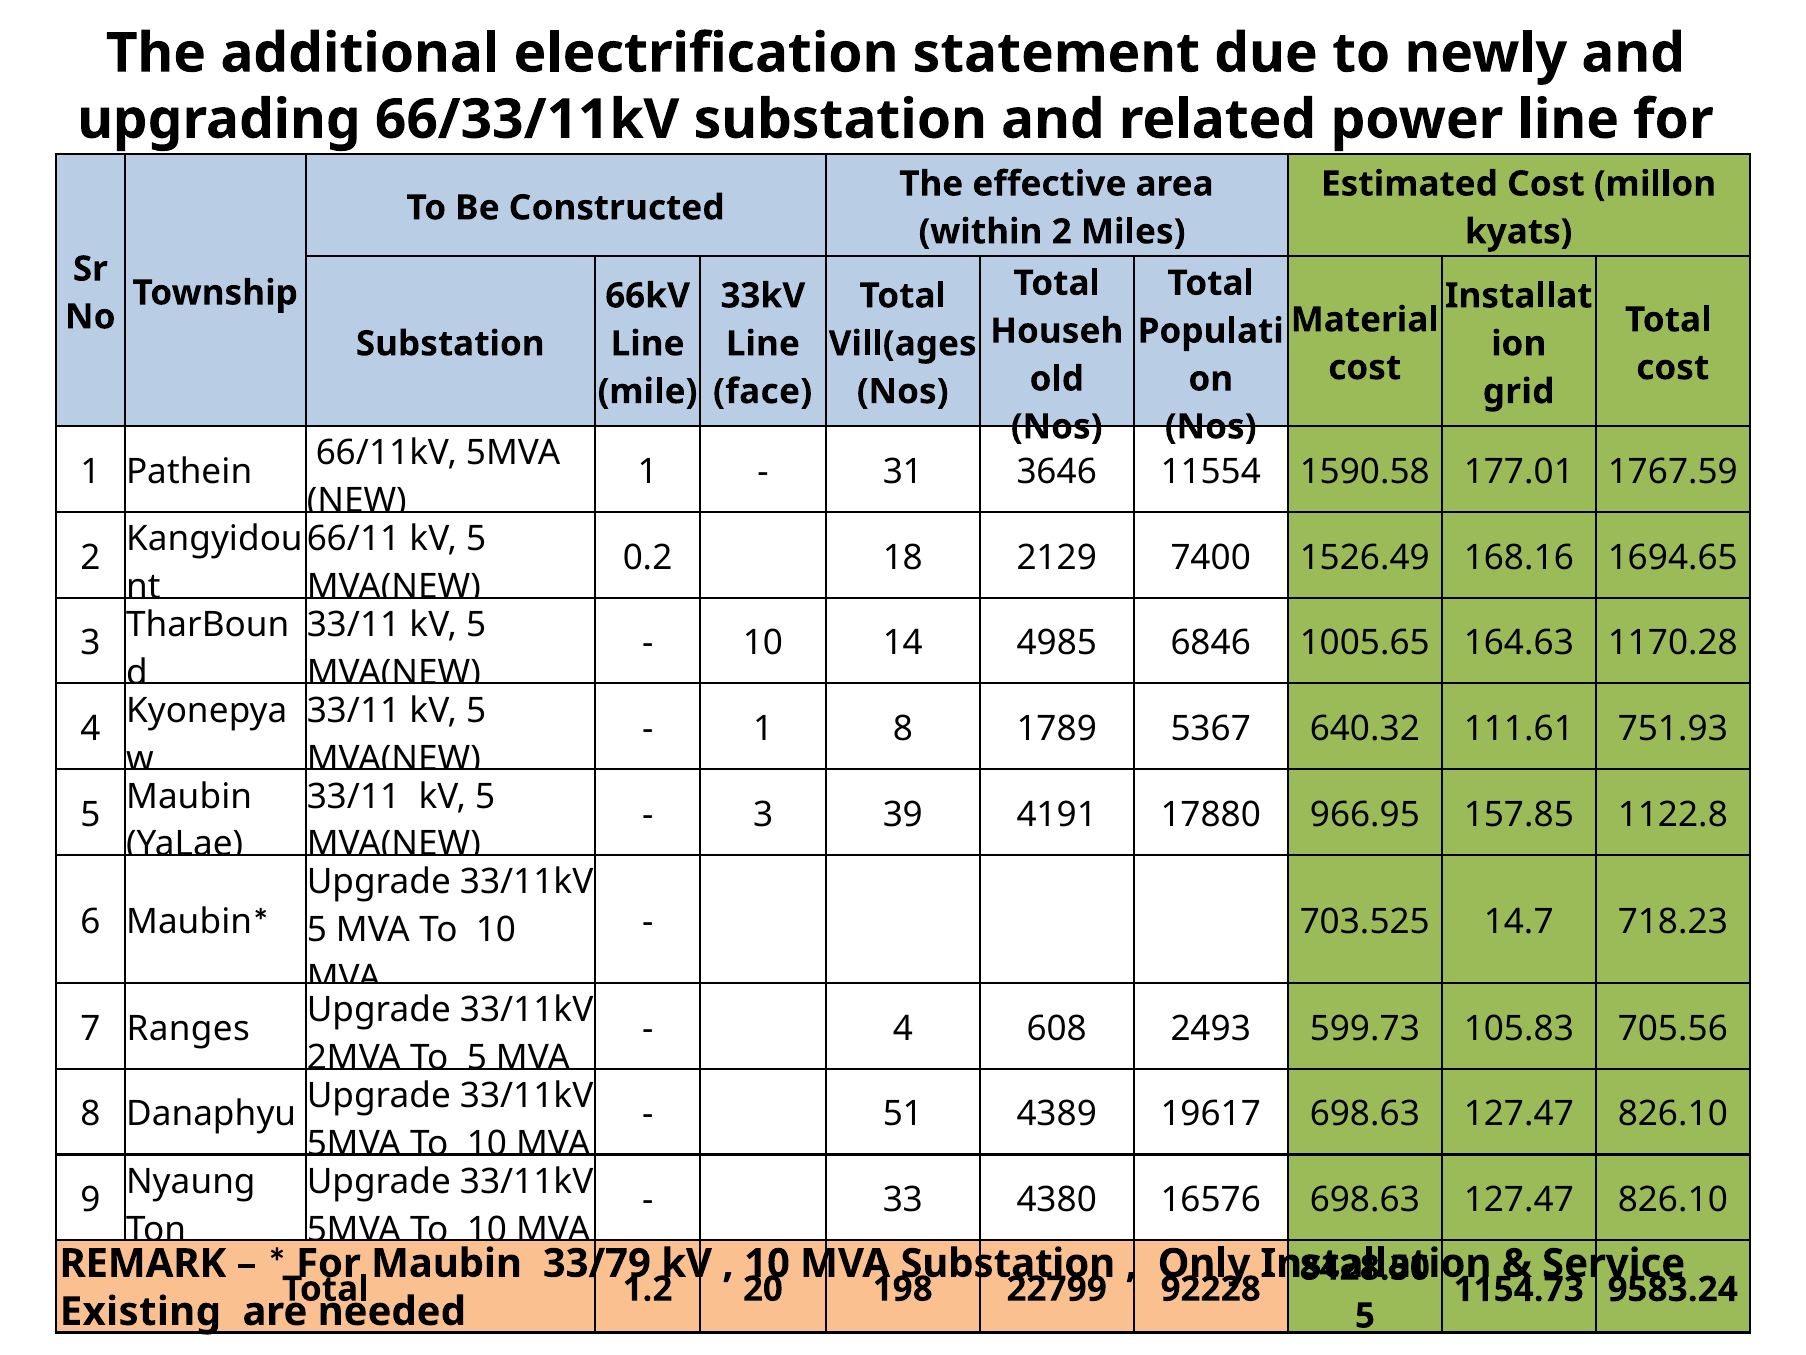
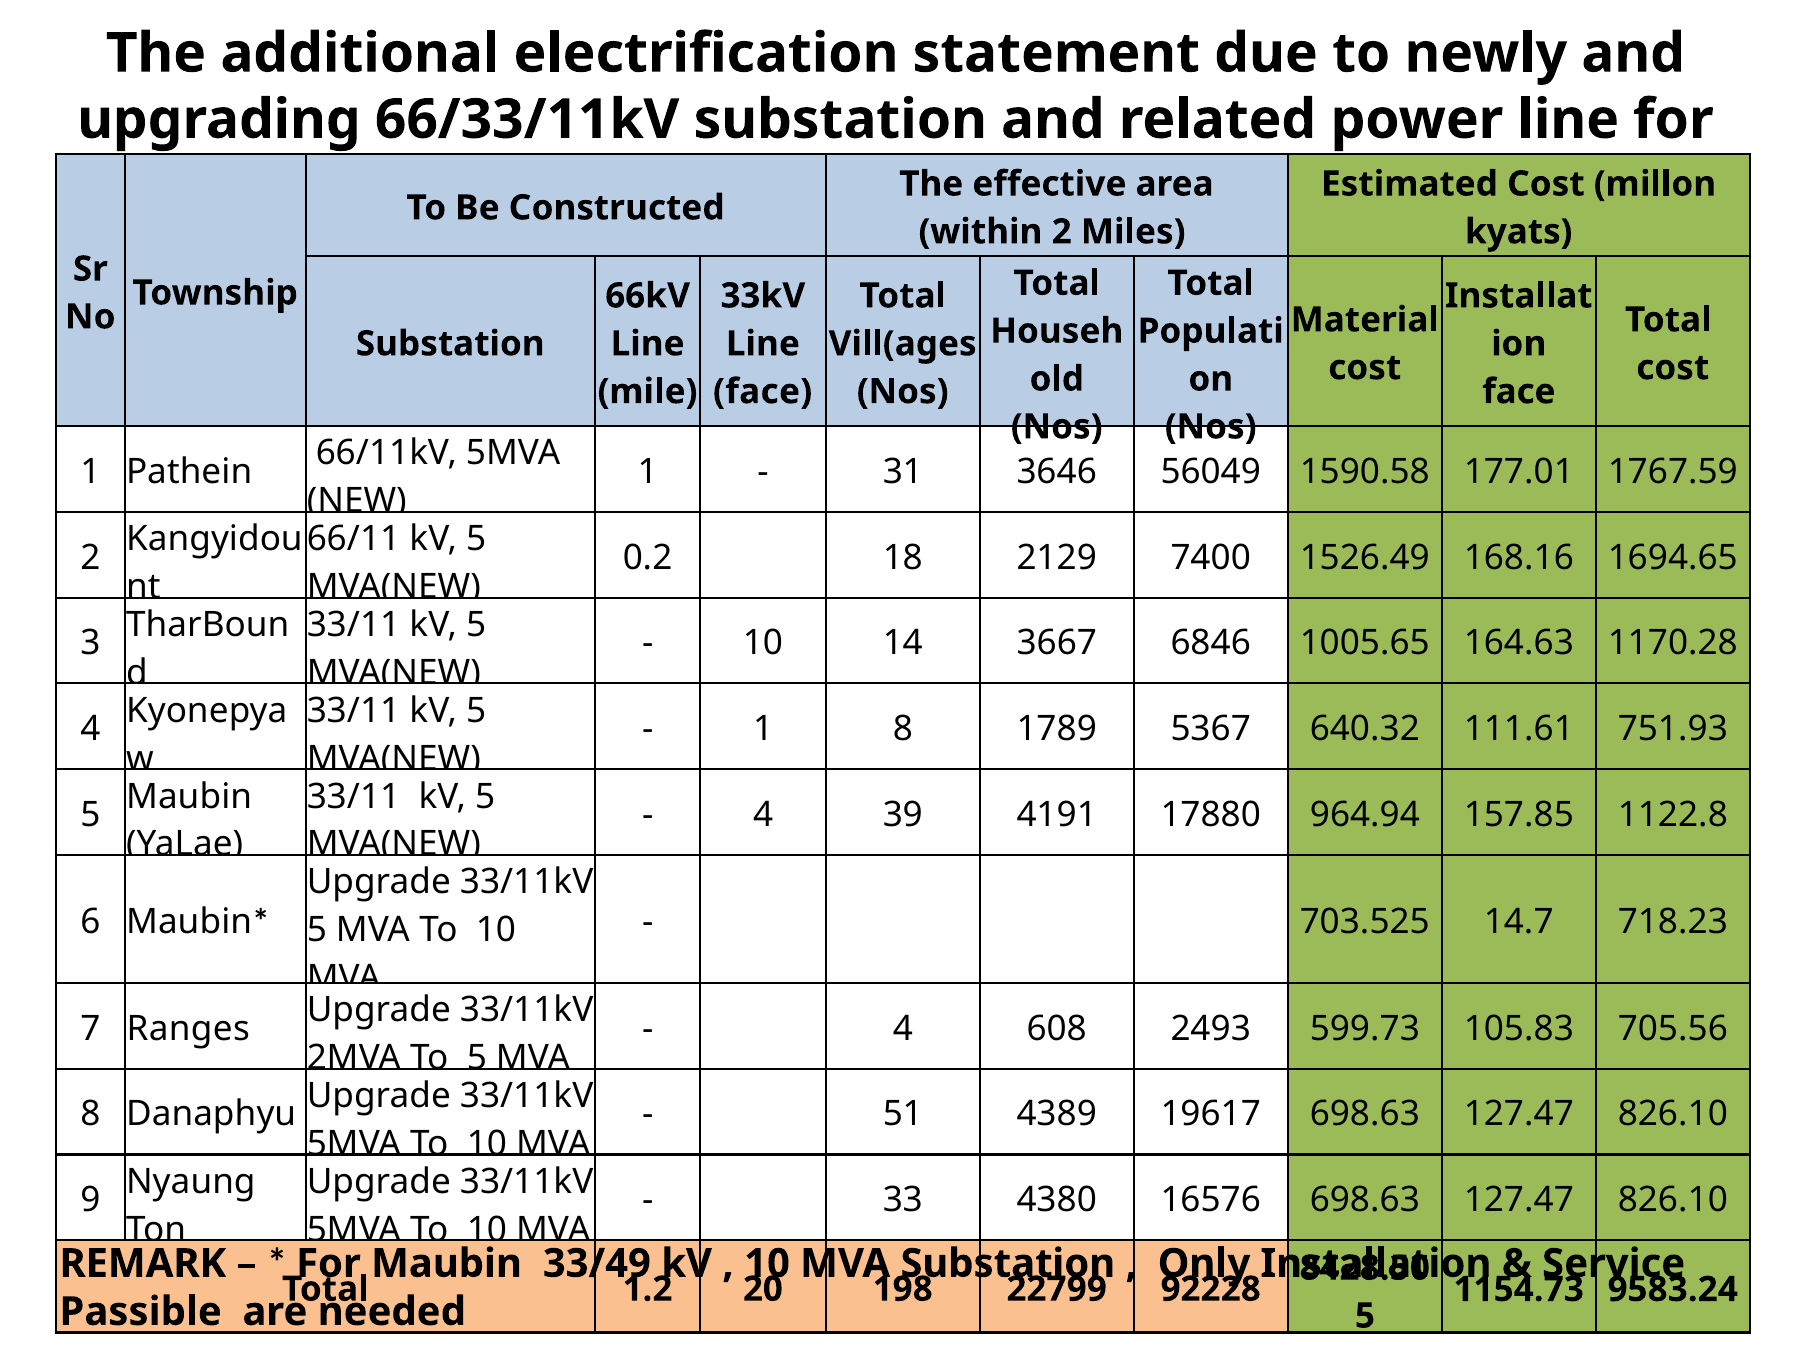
grid at (1519, 391): grid -> face
11554: 11554 -> 56049
4985: 4985 -> 3667
3 at (763, 815): 3 -> 4
966.95: 966.95 -> 964.94
33/79: 33/79 -> 33/49
Existing: Existing -> Passible
